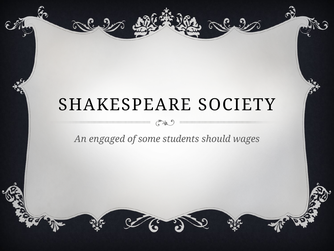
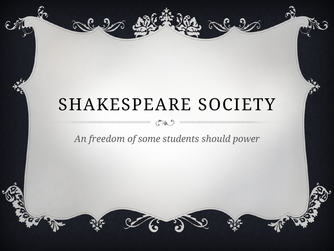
engaged: engaged -> freedom
wages: wages -> power
